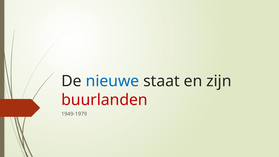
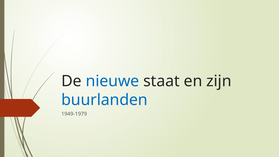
buurlanden colour: red -> blue
